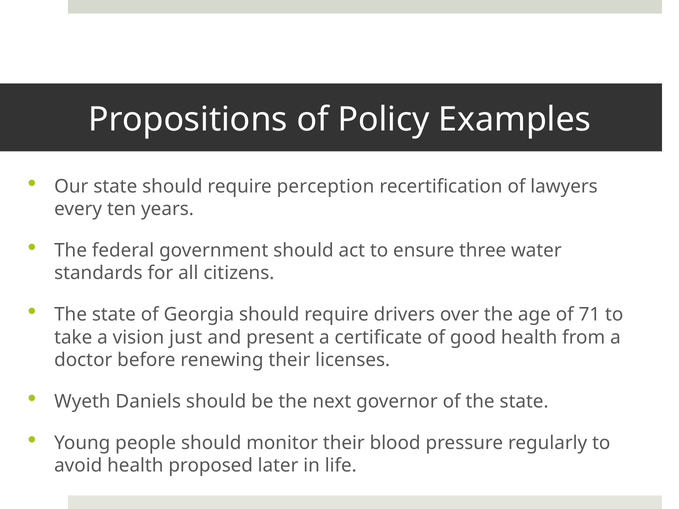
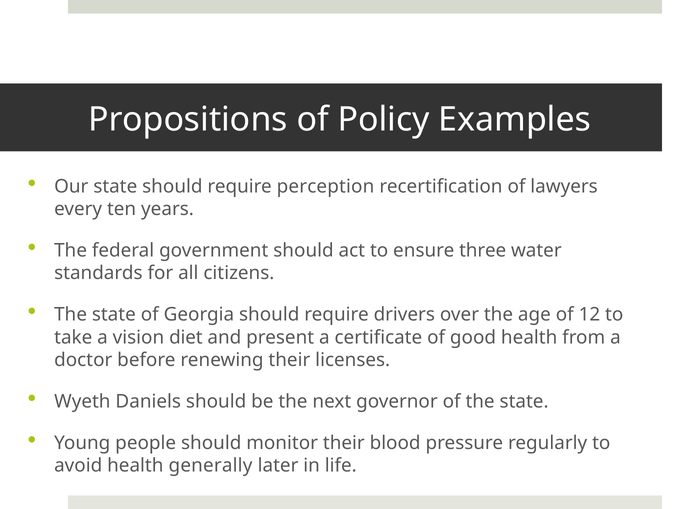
71: 71 -> 12
just: just -> diet
proposed: proposed -> generally
